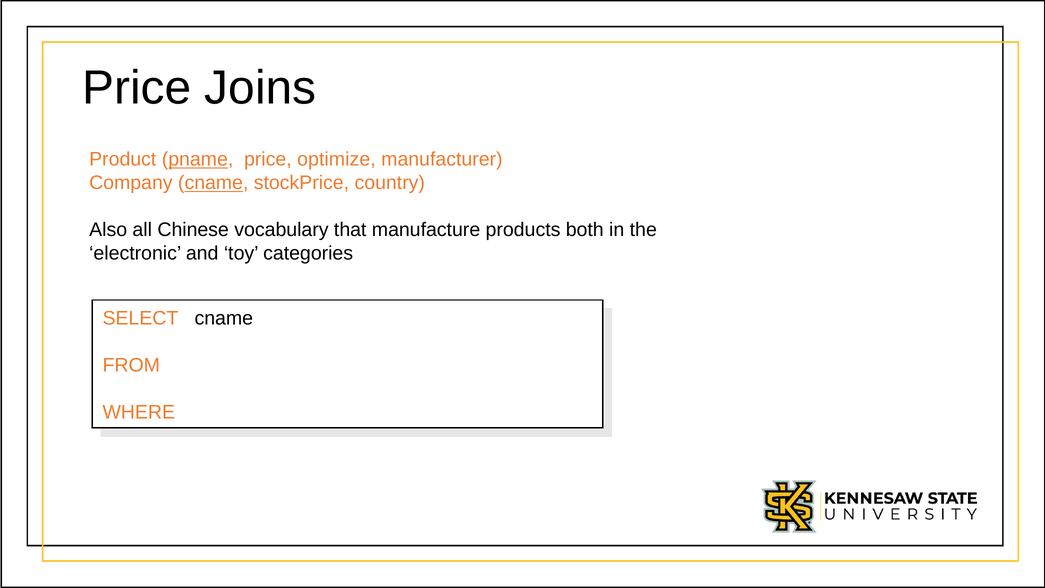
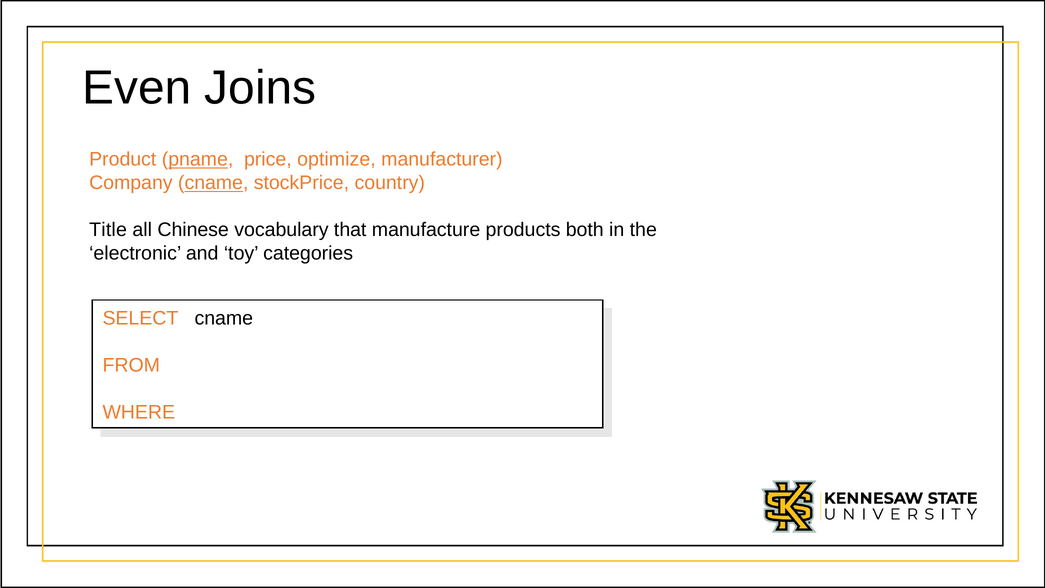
Price at (137, 88): Price -> Even
Also: Also -> Title
